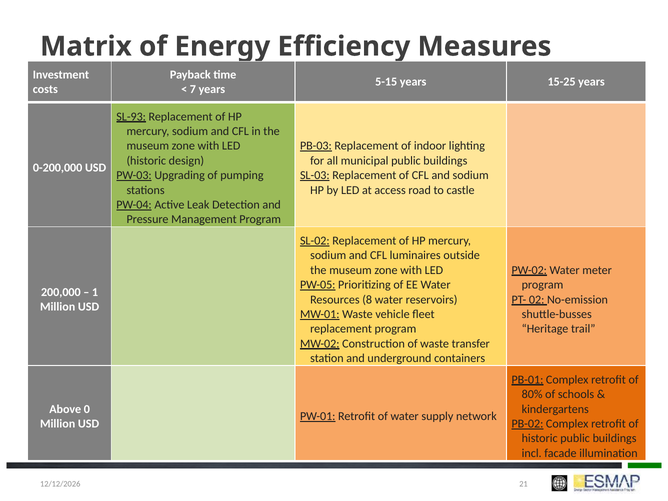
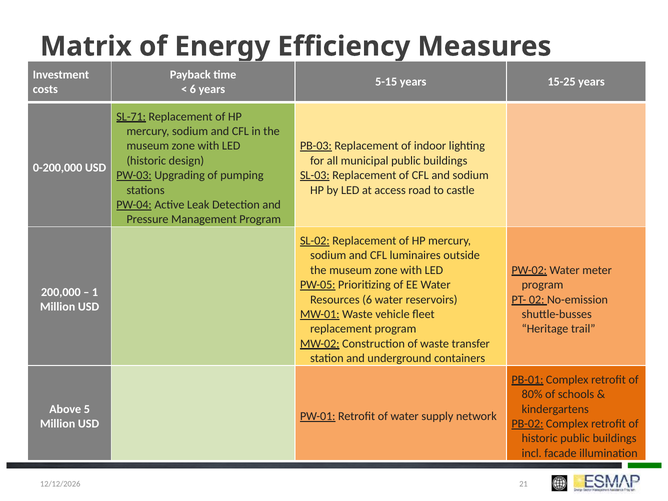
7 at (193, 89): 7 -> 6
SL-93: SL-93 -> SL-71
Resources 8: 8 -> 6
0: 0 -> 5
